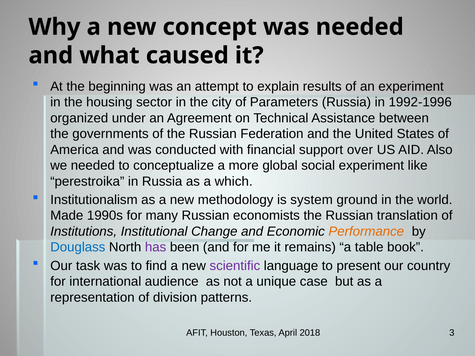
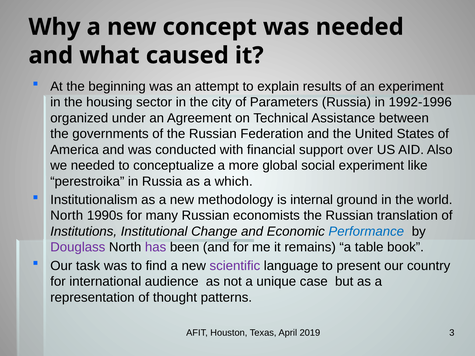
system: system -> internal
Made at (67, 216): Made -> North
Performance colour: orange -> blue
Douglass colour: blue -> purple
division: division -> thought
2018: 2018 -> 2019
